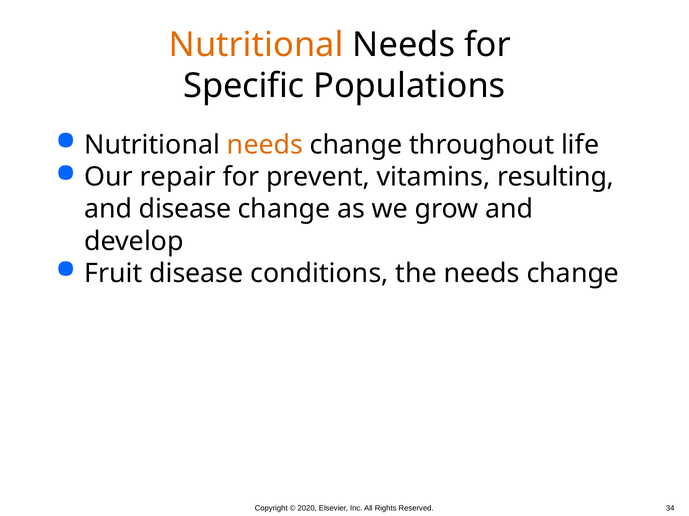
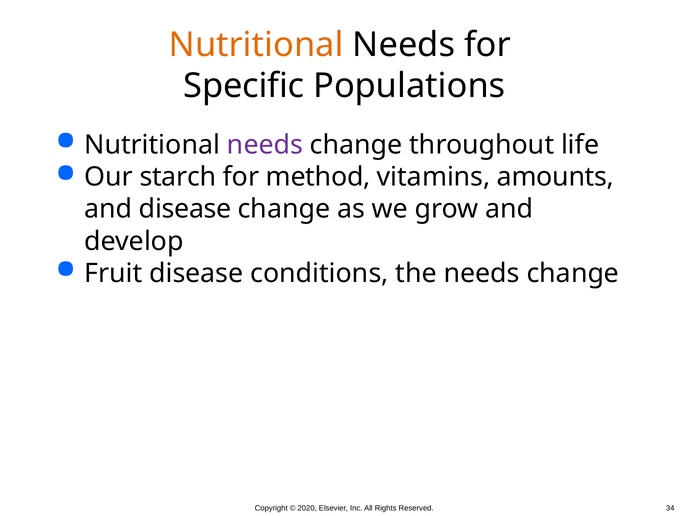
needs at (265, 145) colour: orange -> purple
repair: repair -> starch
prevent: prevent -> method
resulting: resulting -> amounts
